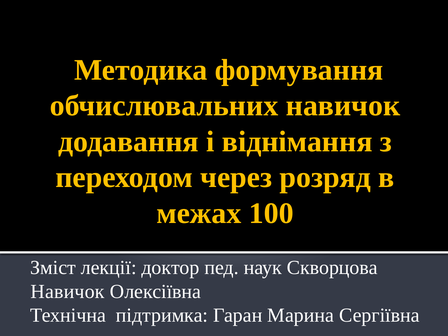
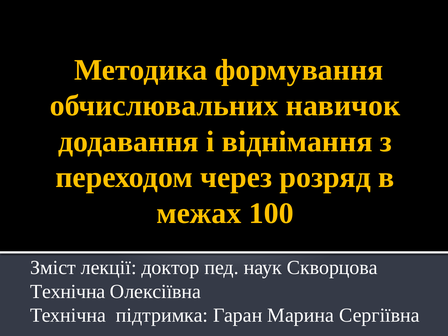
Навичок at (68, 291): Навичок -> Технічна
